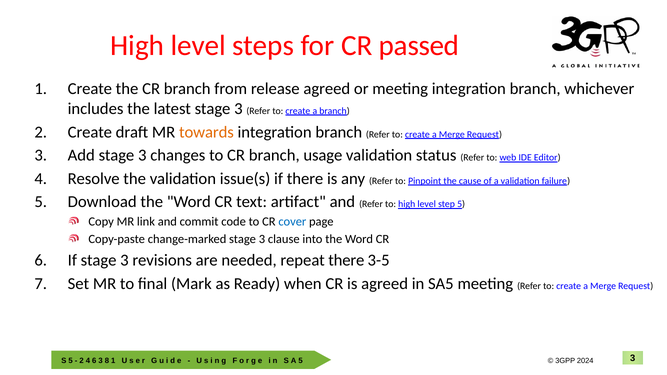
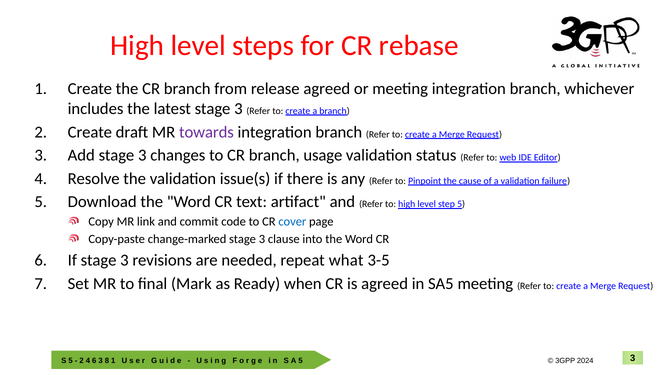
passed: passed -> rebase
towards colour: orange -> purple
repeat there: there -> what
